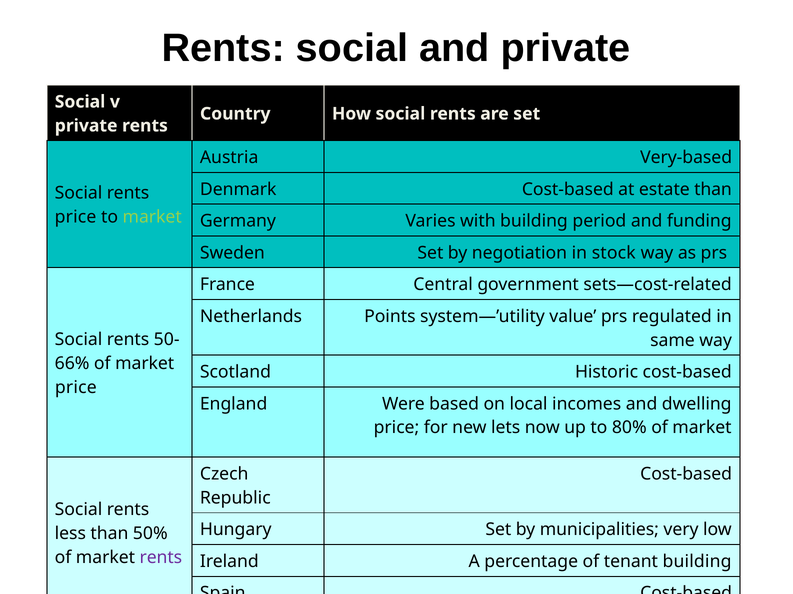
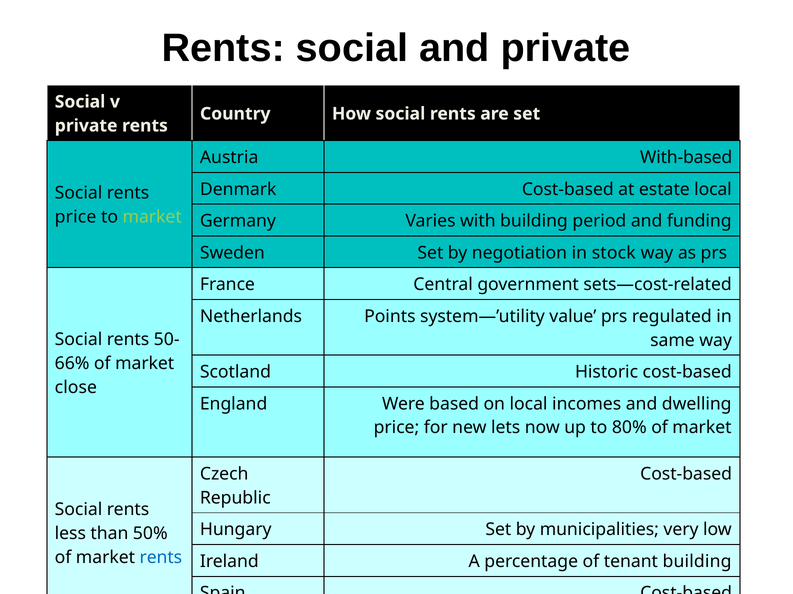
Very-based: Very-based -> With-based
estate than: than -> local
price at (76, 388): price -> close
rents at (161, 558) colour: purple -> blue
